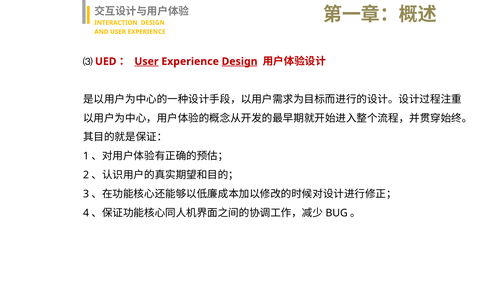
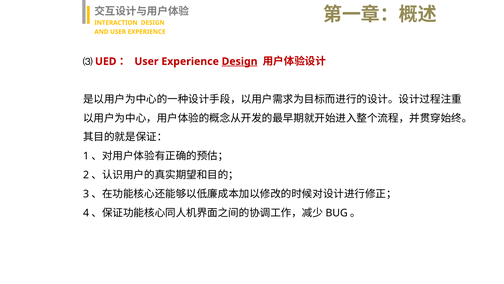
User at (146, 61) underline: present -> none
